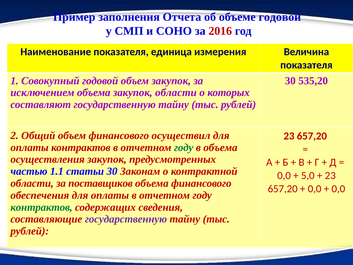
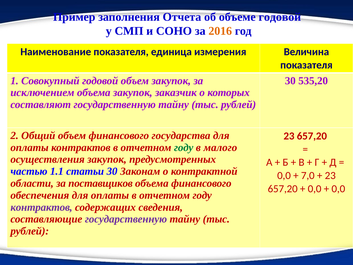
2016 colour: red -> orange
закупок области: области -> заказчик
осуществил: осуществил -> государства
в объема: объема -> малого
5,0: 5,0 -> 7,0
контрактов at (41, 207) colour: green -> purple
